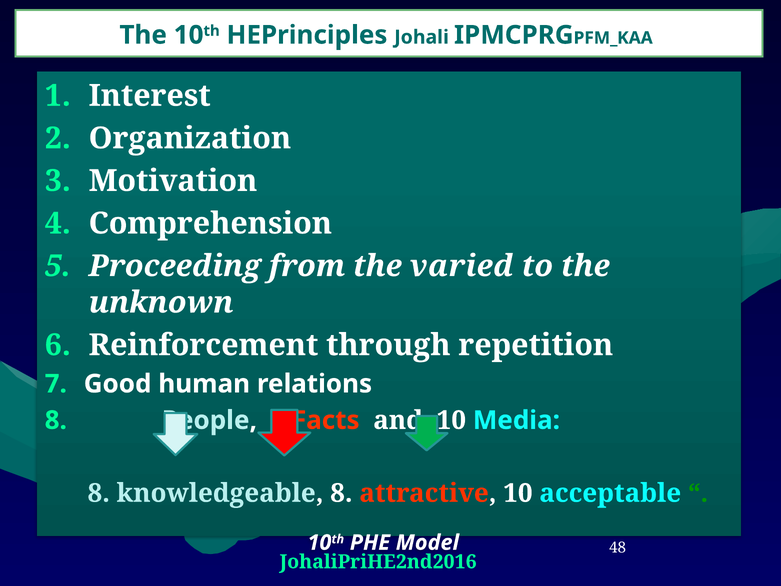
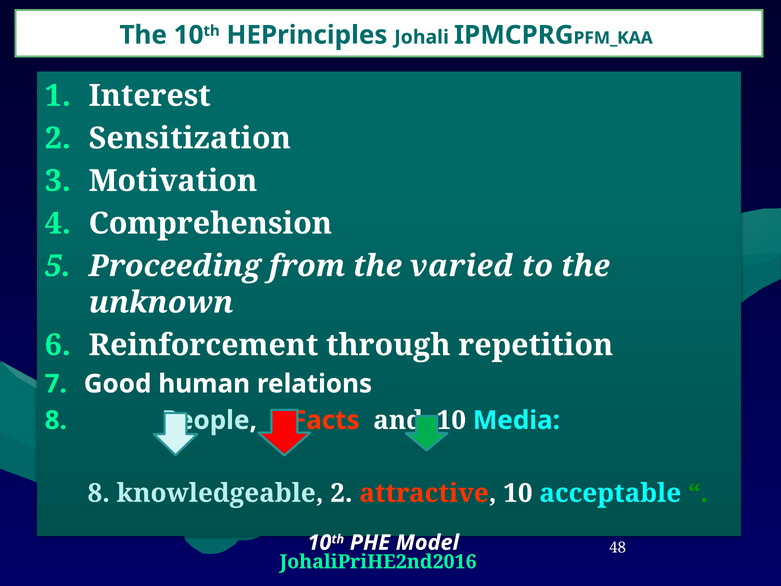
Organization: Organization -> Sensitization
knowledgeable 8: 8 -> 2
